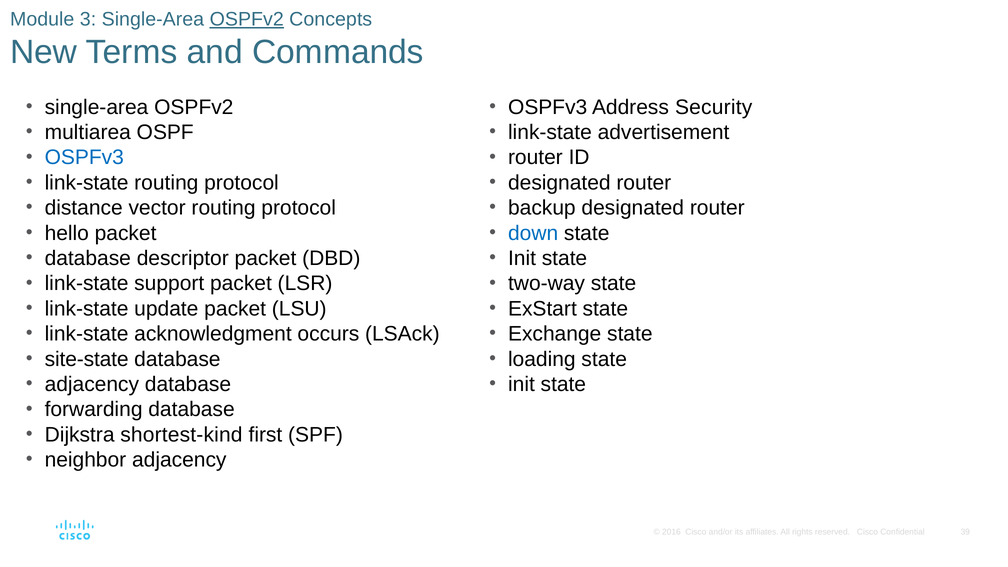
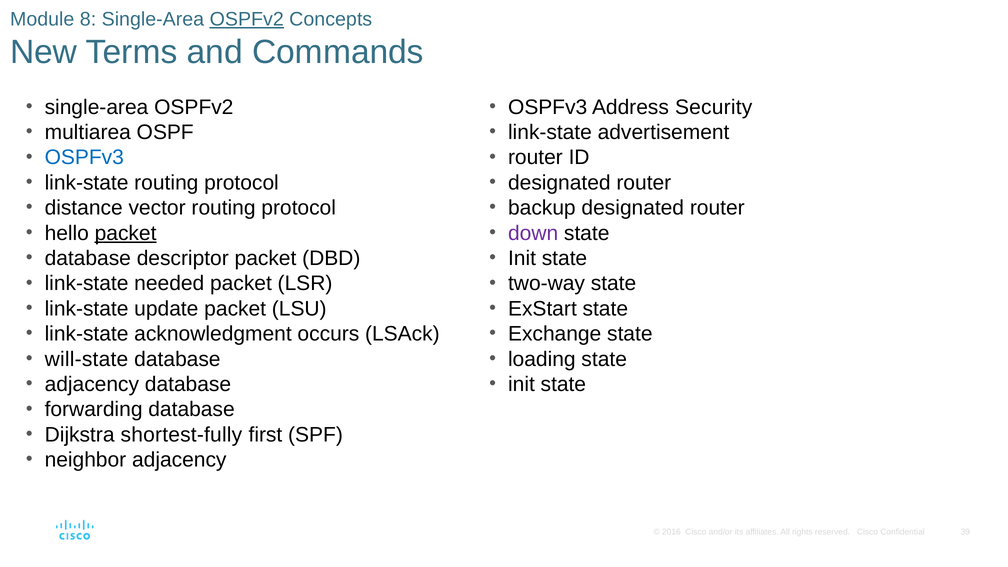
3: 3 -> 8
packet at (126, 233) underline: none -> present
down colour: blue -> purple
support: support -> needed
site-state: site-state -> will-state
shortest-kind: shortest-kind -> shortest-fully
